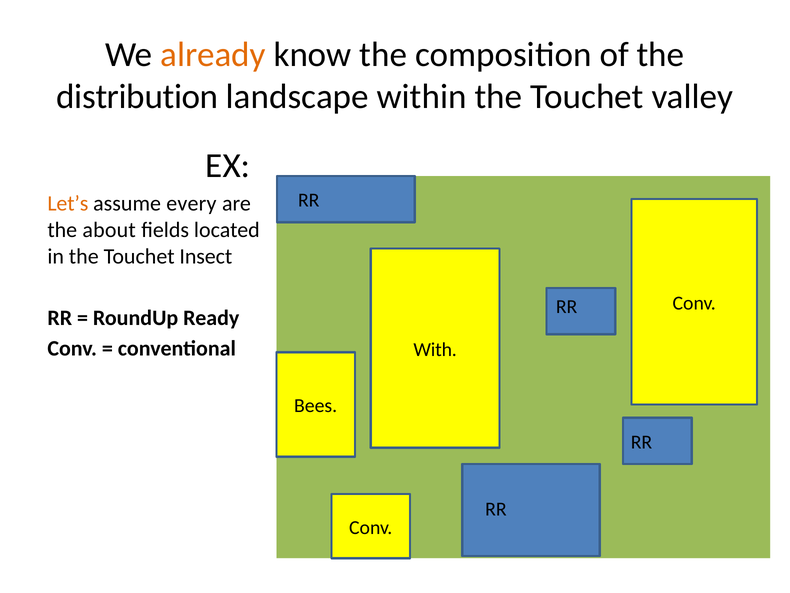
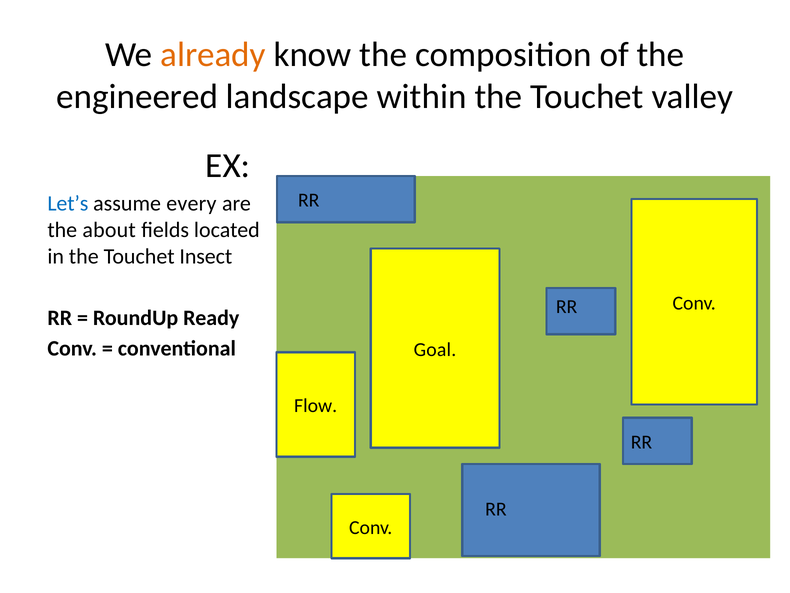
distribution: distribution -> engineered
Let’s colour: orange -> blue
With: With -> Goal
Bees: Bees -> Flow
